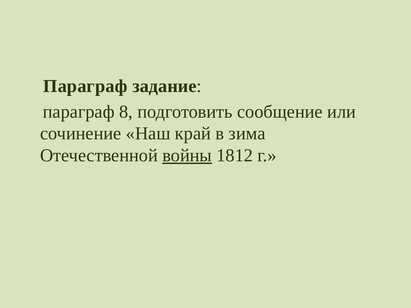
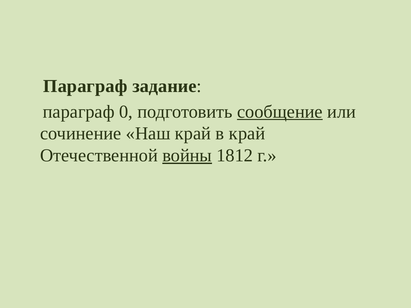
8: 8 -> 0
сообщение underline: none -> present
в зима: зима -> край
